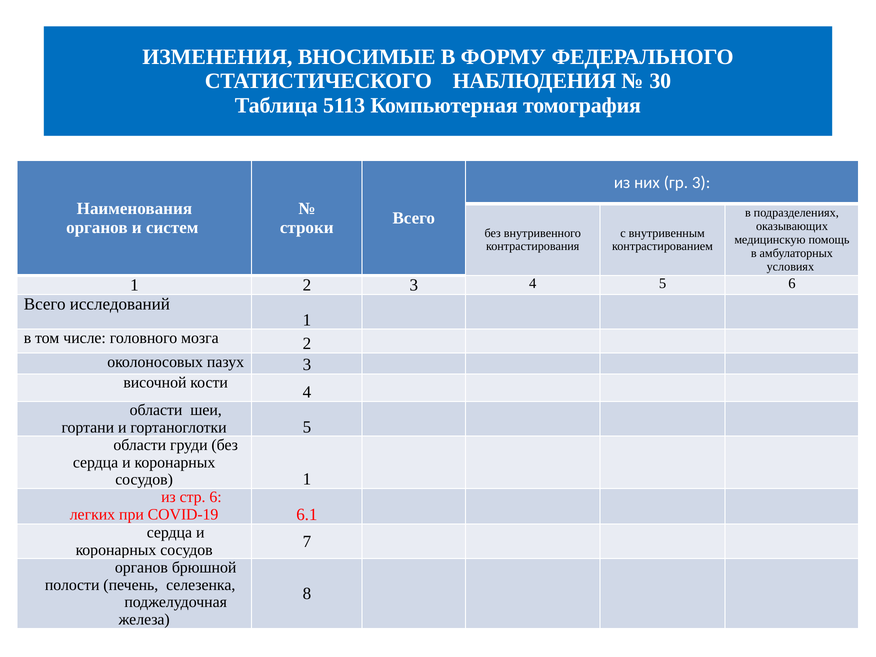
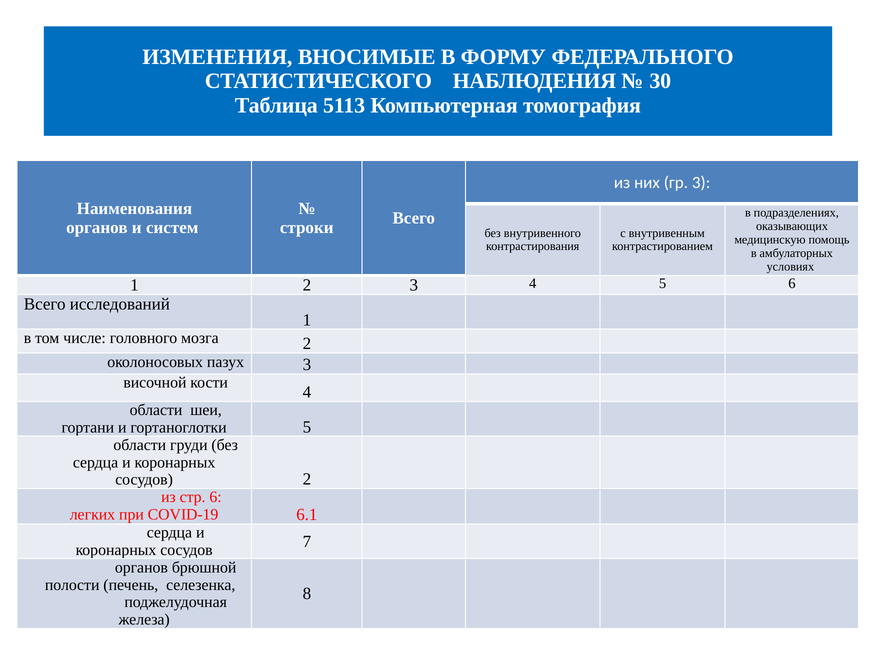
сосудов 1: 1 -> 2
